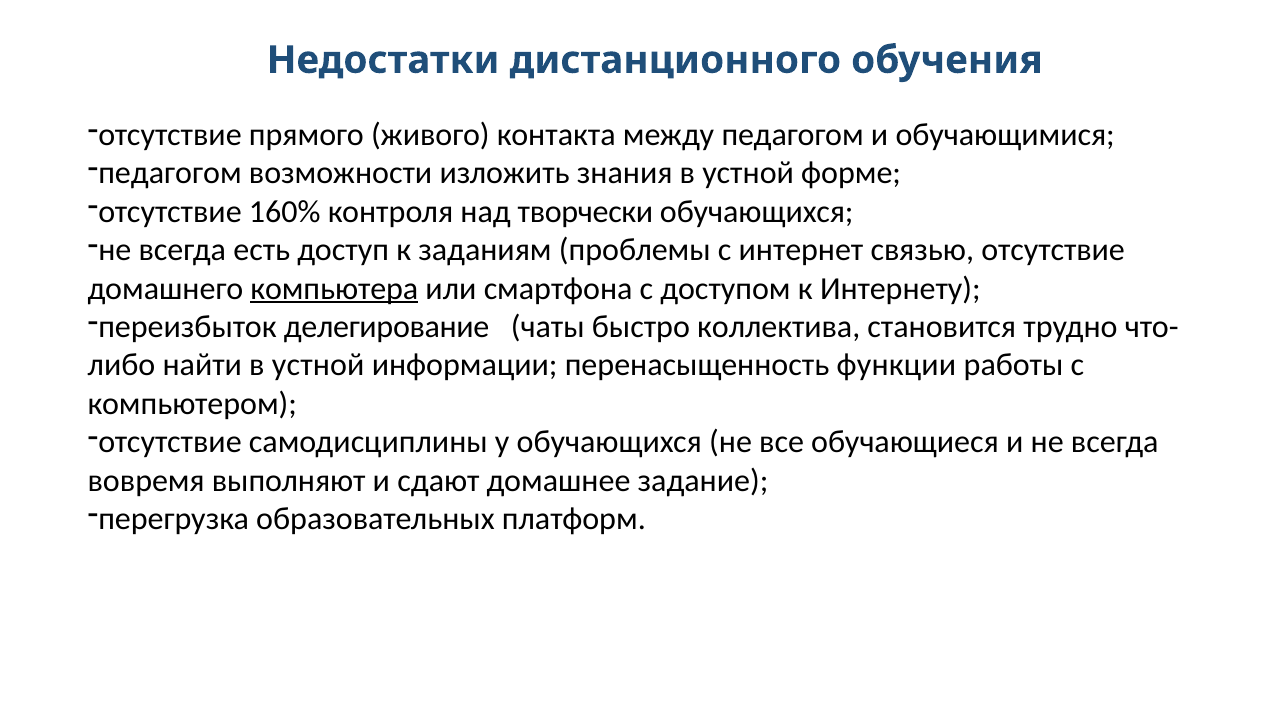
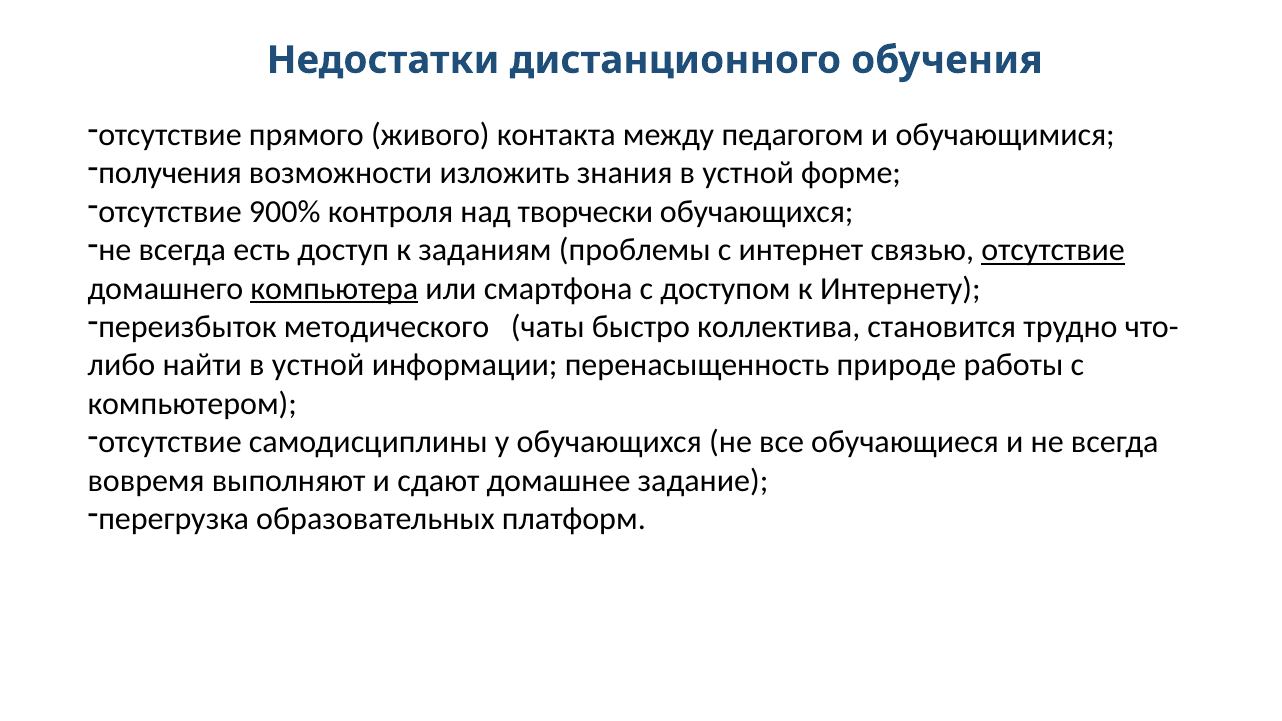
педагогом at (170, 173): педагогом -> получения
160%: 160% -> 900%
отсутствие at (1053, 250) underline: none -> present
делегирование: делегирование -> методического
функции: функции -> природе
